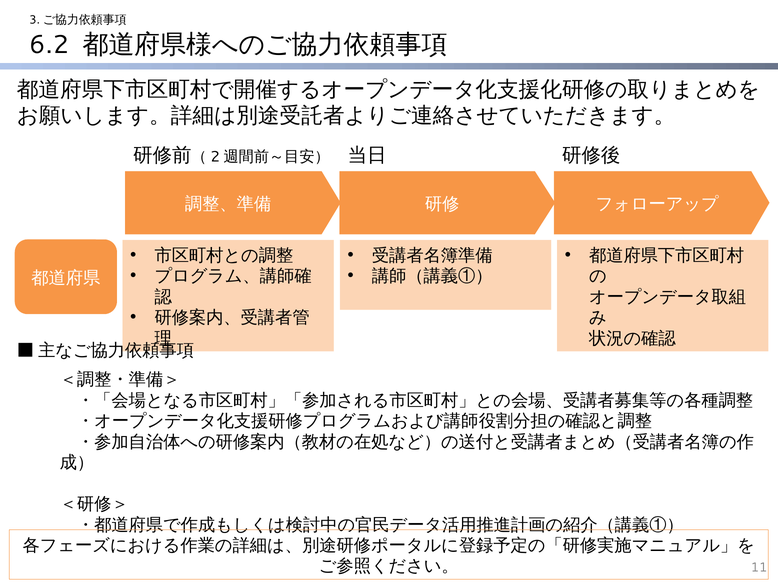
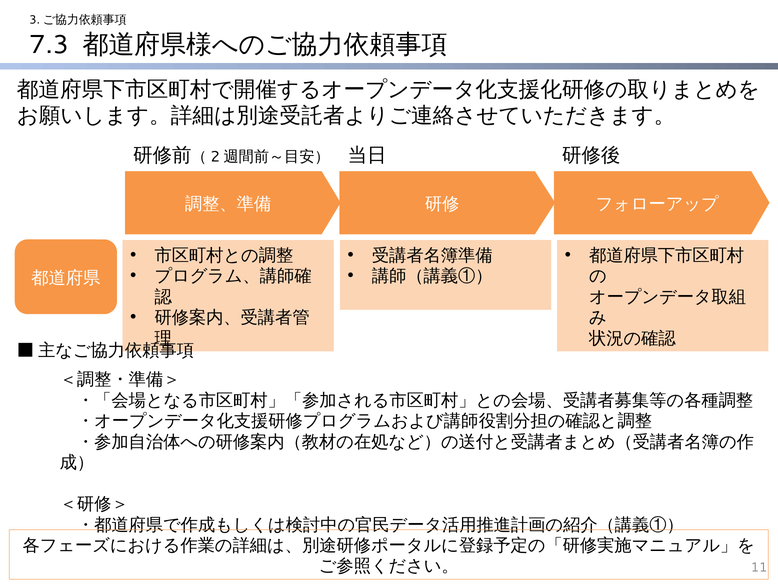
6.2: 6.2 -> 7.3
